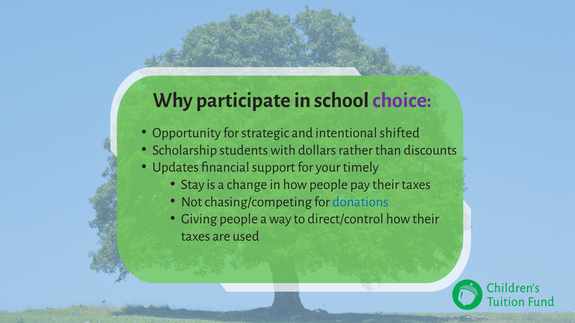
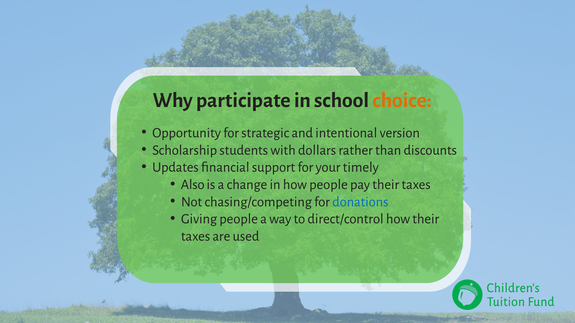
choice colour: purple -> orange
shifted: shifted -> version
Stay: Stay -> Also
